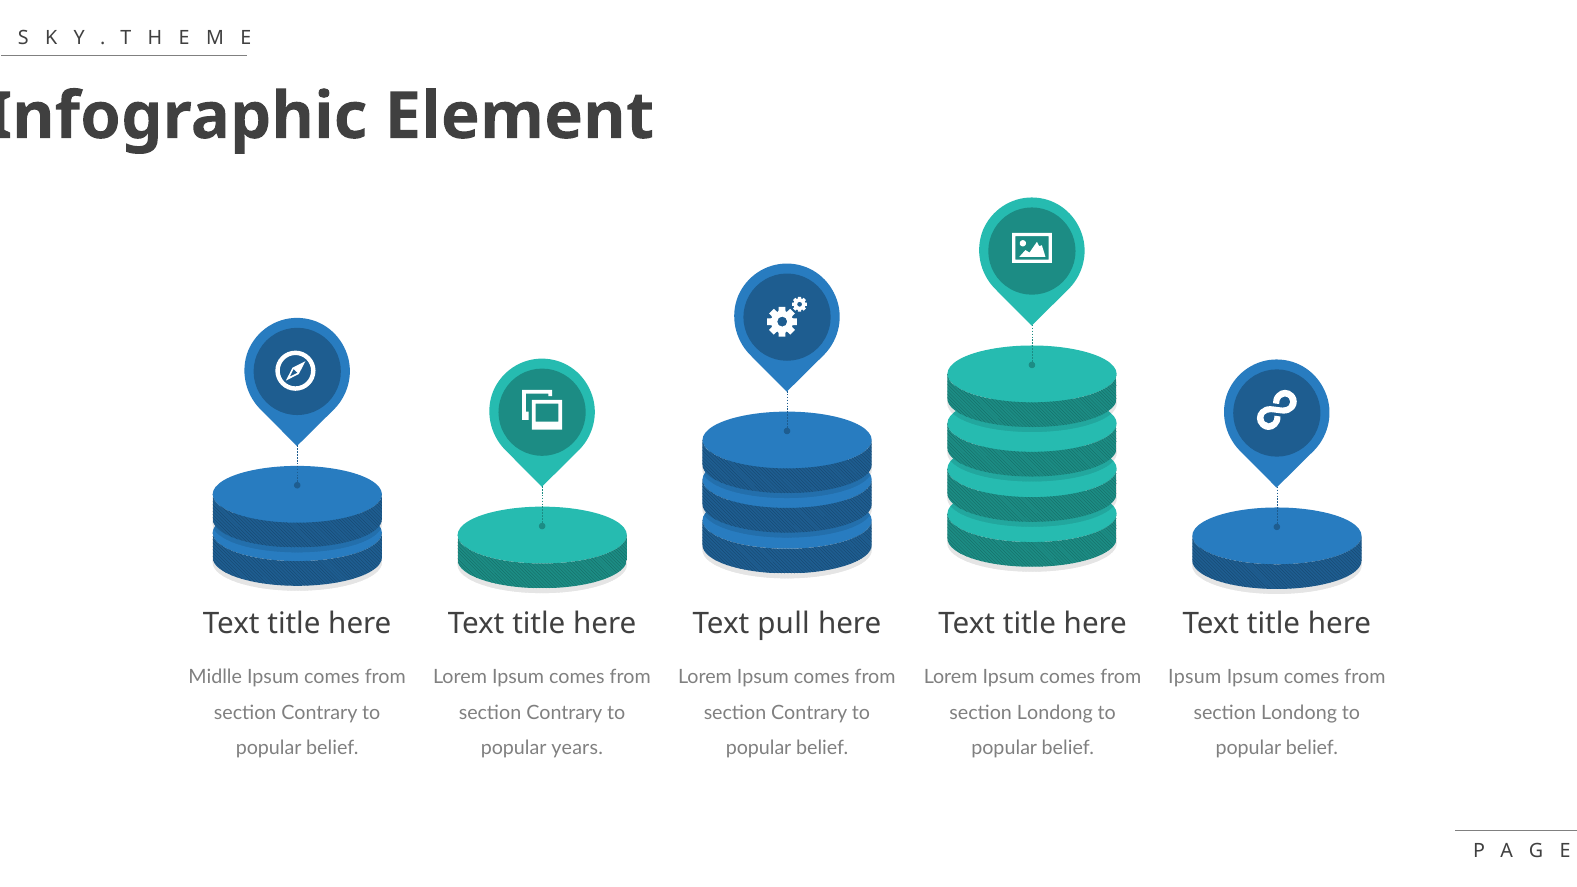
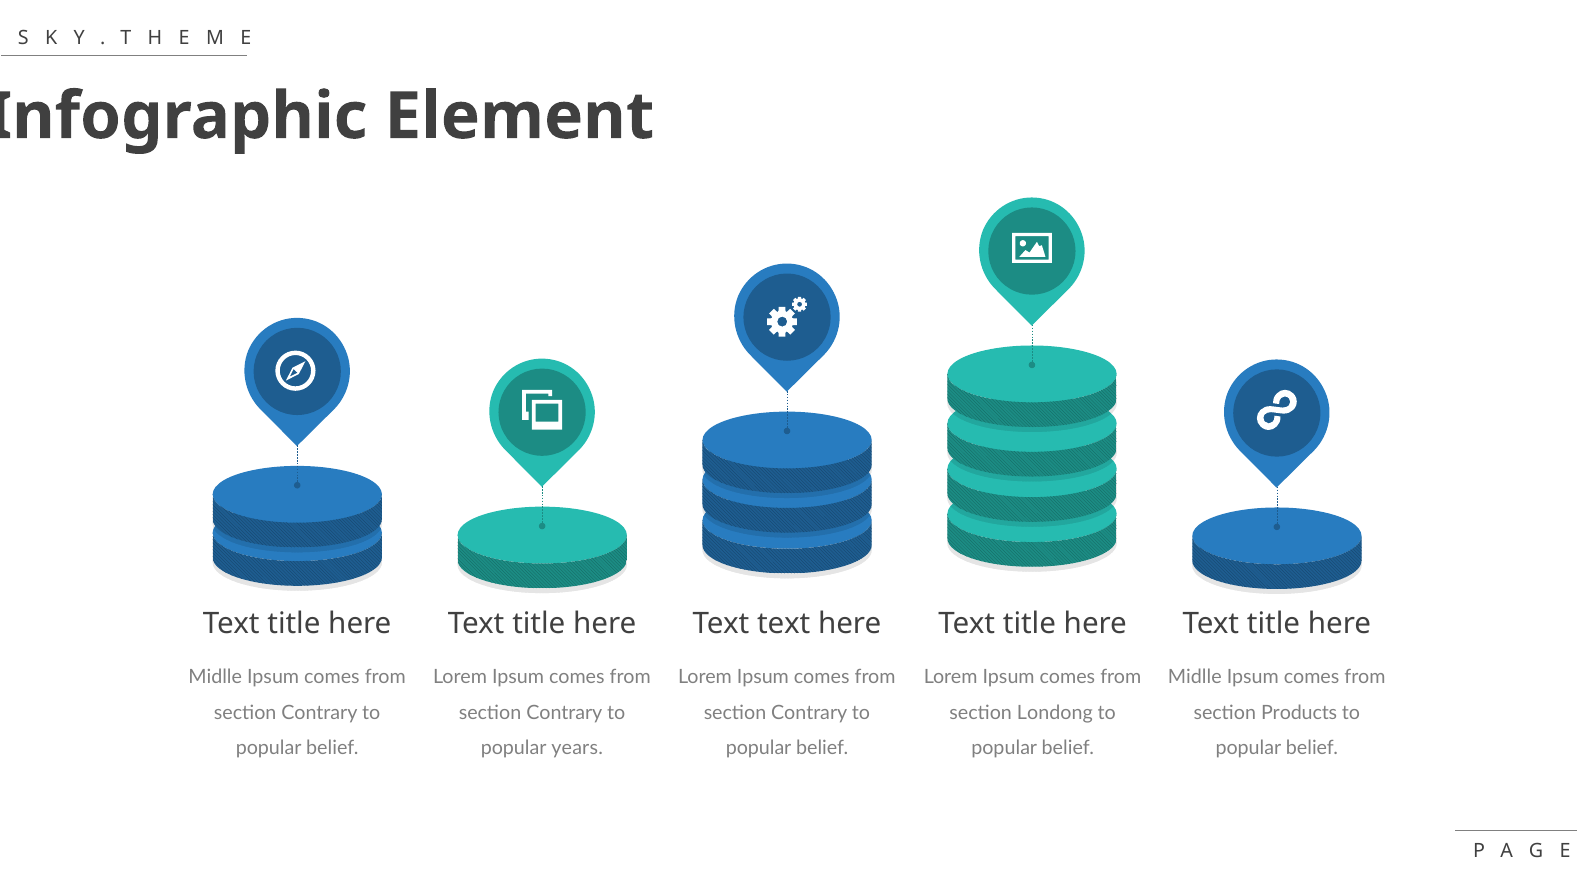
Text pull: pull -> text
Ipsum at (1195, 677): Ipsum -> Midlle
Londong at (1299, 713): Londong -> Products
